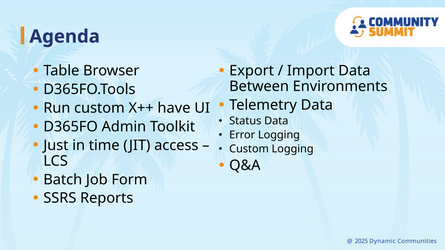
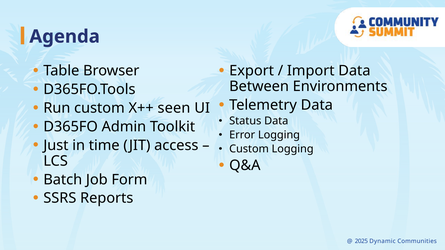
have: have -> seen
